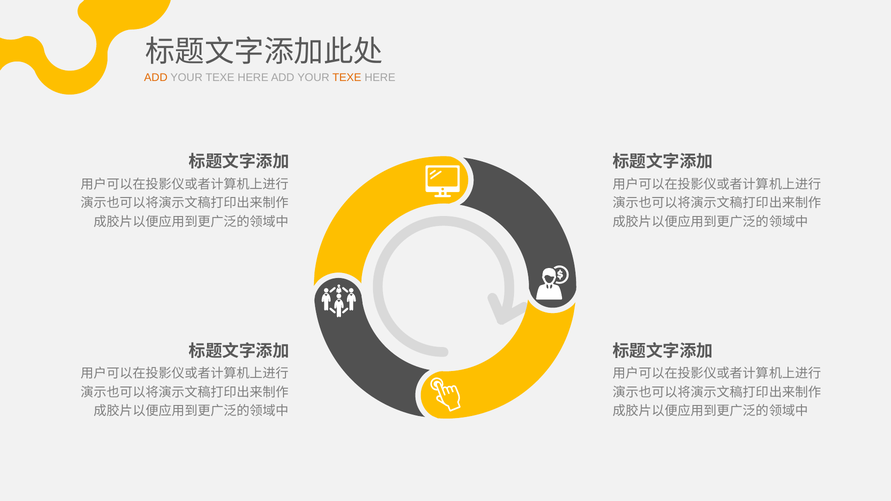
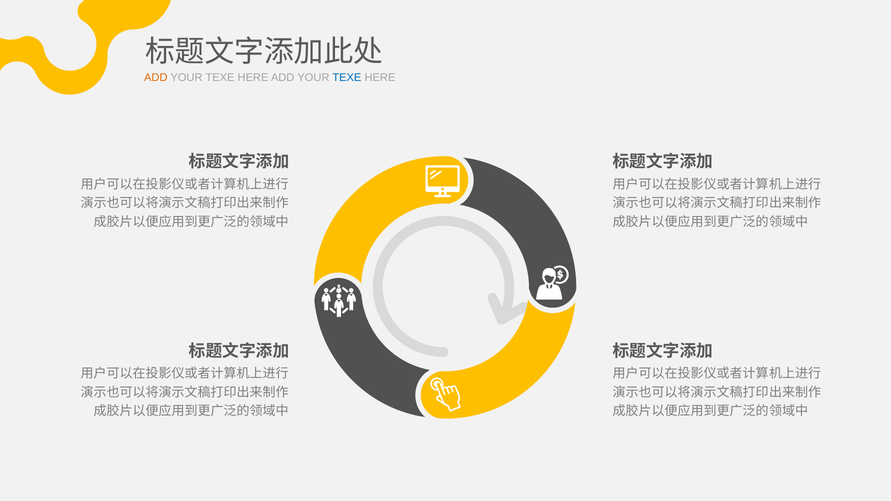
TEXE at (347, 78) colour: orange -> blue
